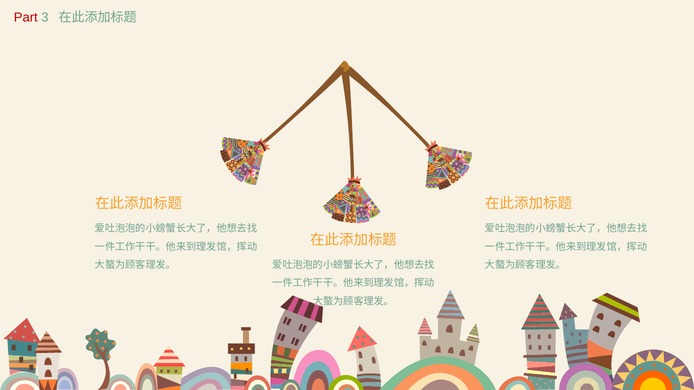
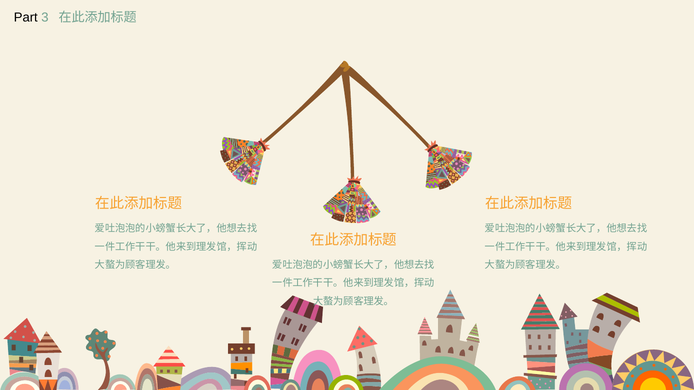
Part colour: red -> black
